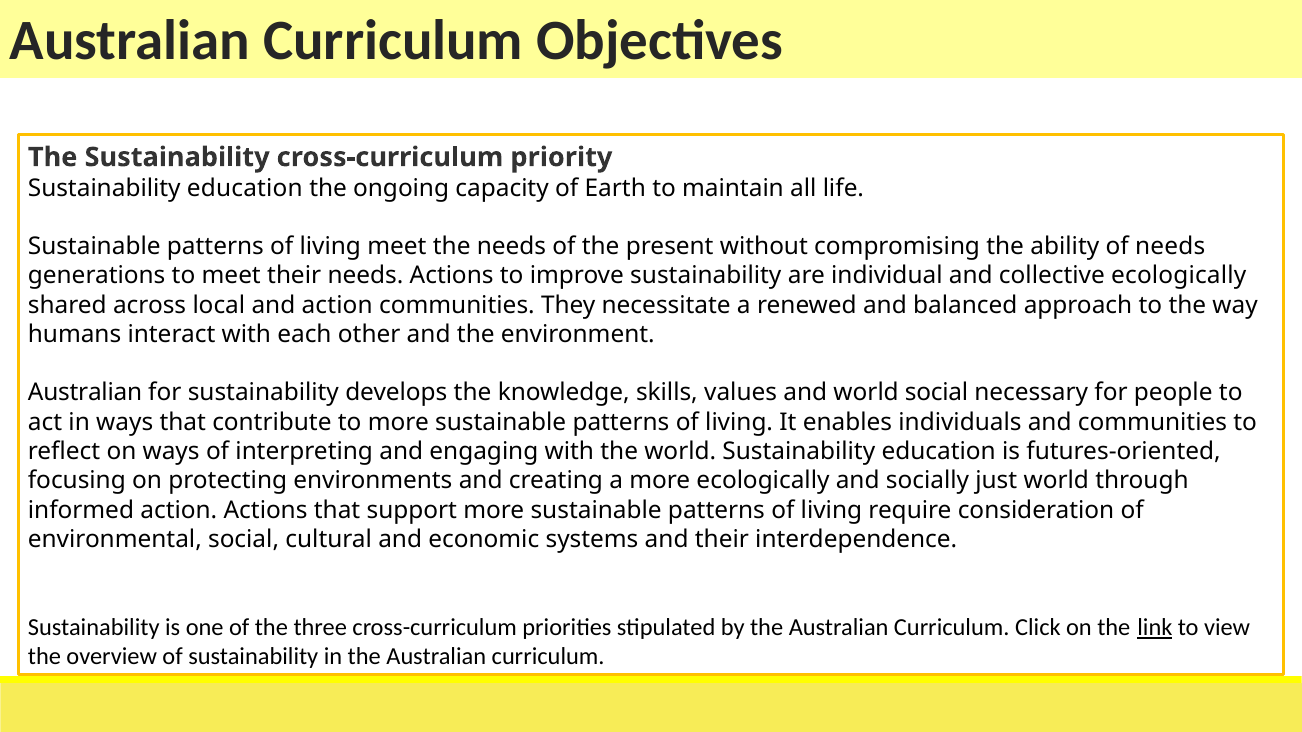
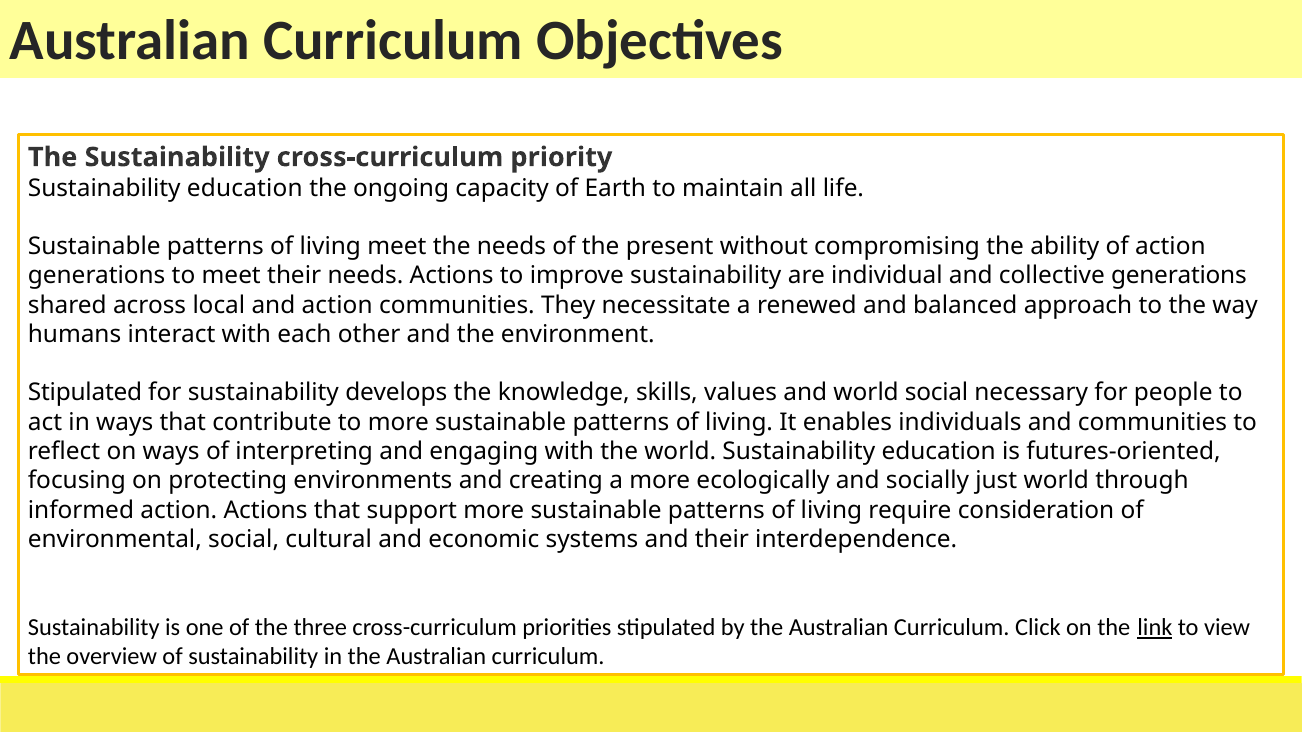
of needs: needs -> action
collective ecologically: ecologically -> generations
Australian at (85, 393): Australian -> Stipulated
